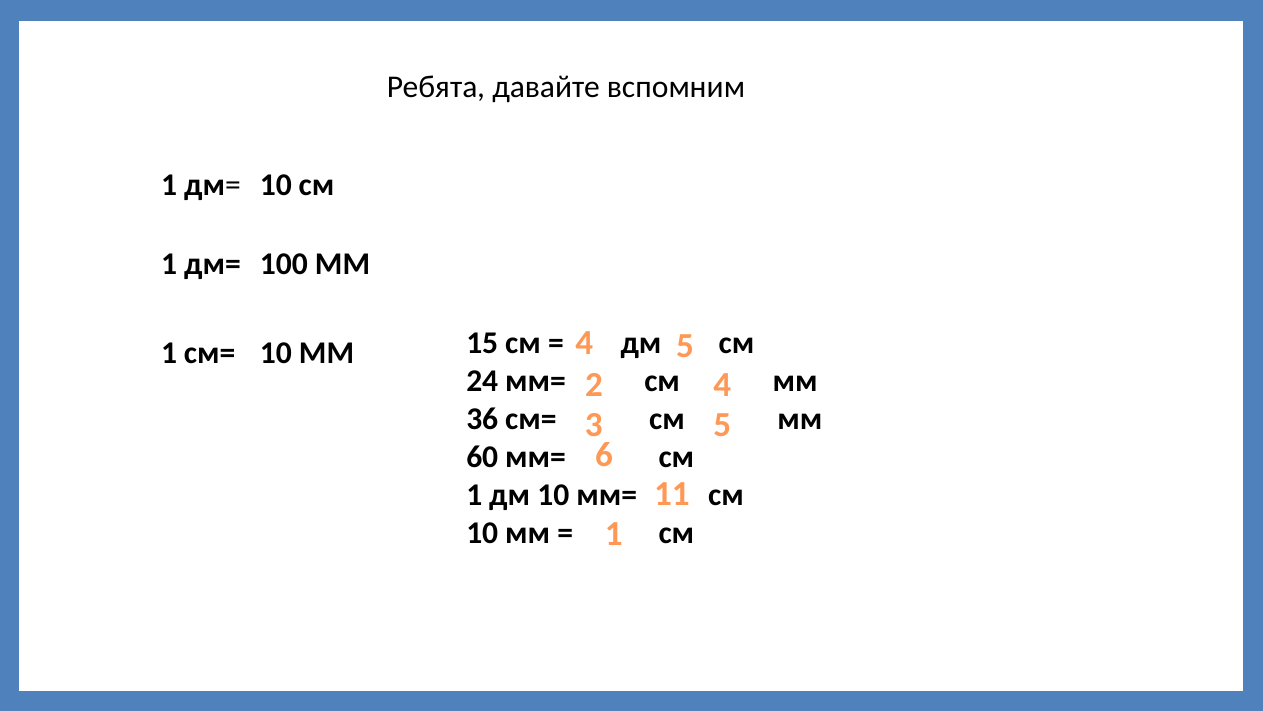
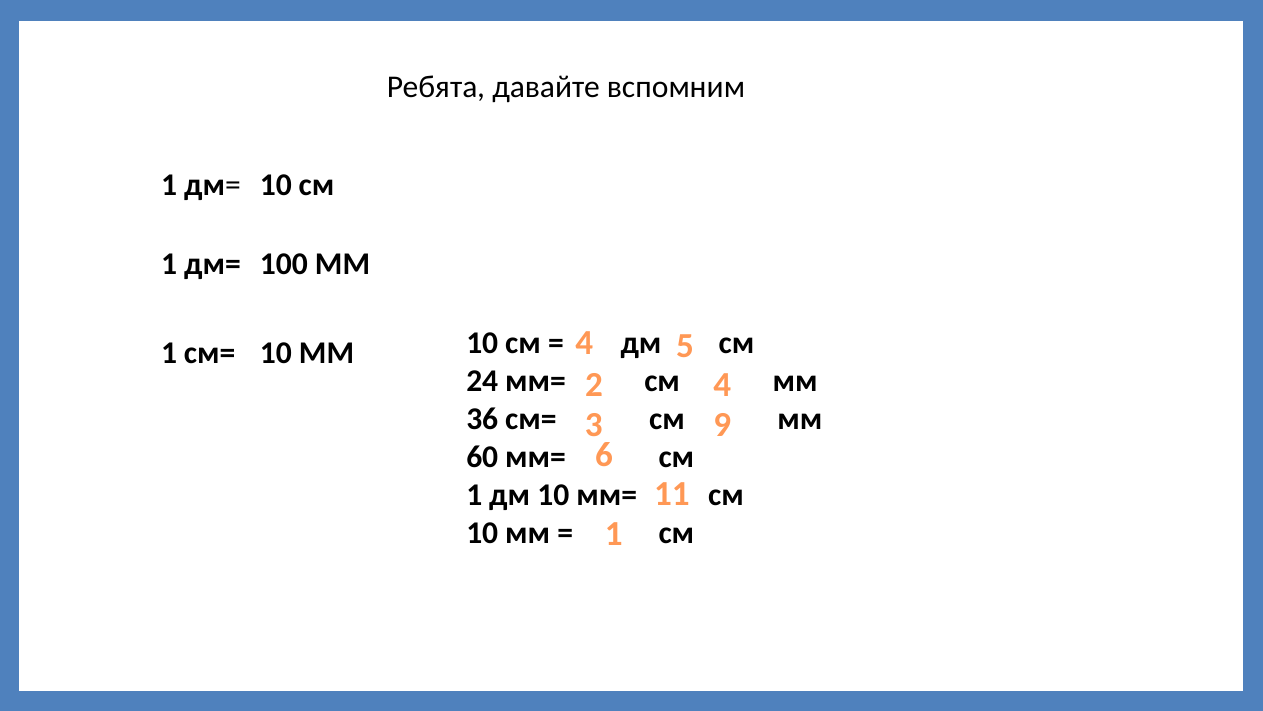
10 ММ 15: 15 -> 10
3 5: 5 -> 9
